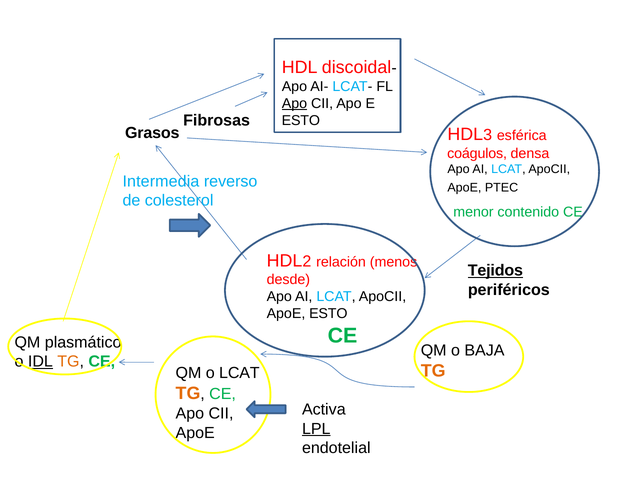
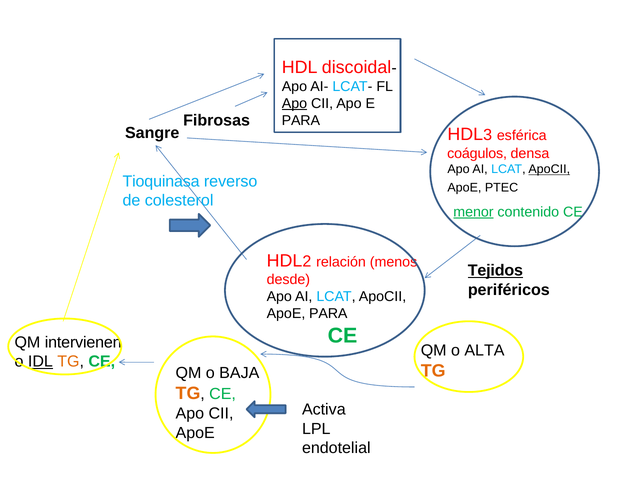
ESTO at (301, 121): ESTO -> PARA
Grasos: Grasos -> Sangre
ApoCII at (549, 169) underline: none -> present
Intermedia: Intermedia -> Tioquinasa
menor underline: none -> present
ApoE ESTO: ESTO -> PARA
plasmático: plasmático -> intervienen
BAJA: BAJA -> ALTA
o LCAT: LCAT -> BAJA
LPL underline: present -> none
